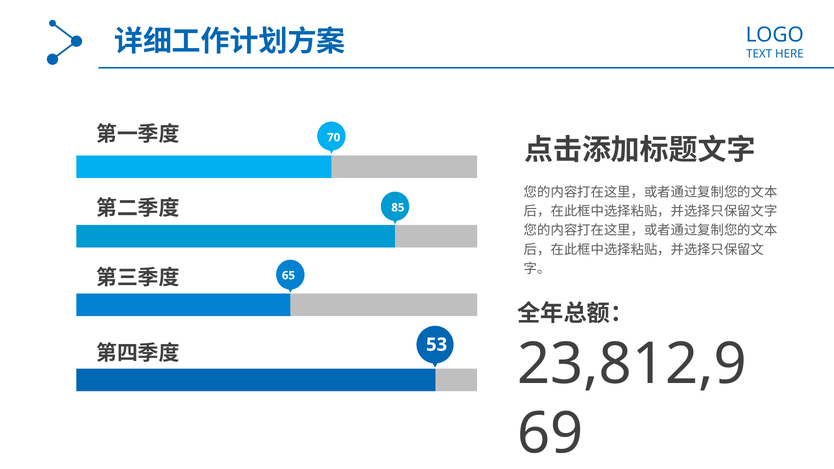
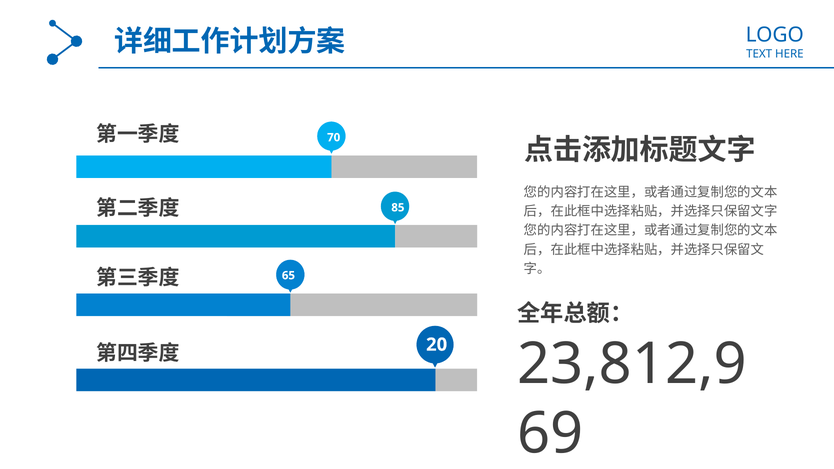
53: 53 -> 20
